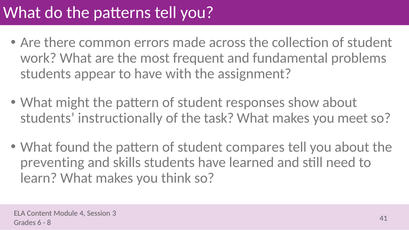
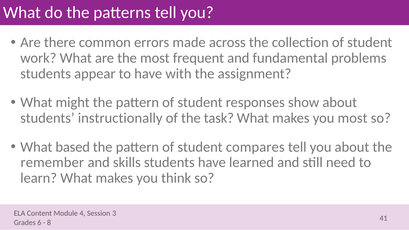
you meet: meet -> most
found: found -> based
preventing: preventing -> remember
